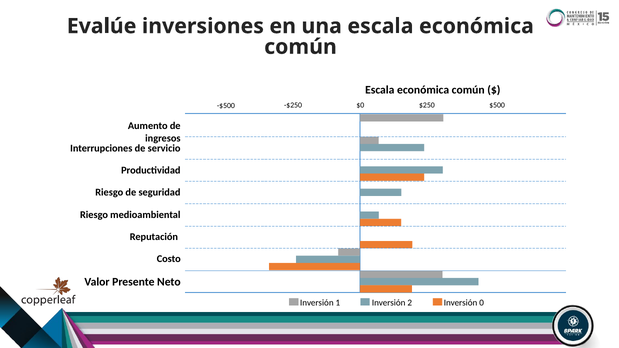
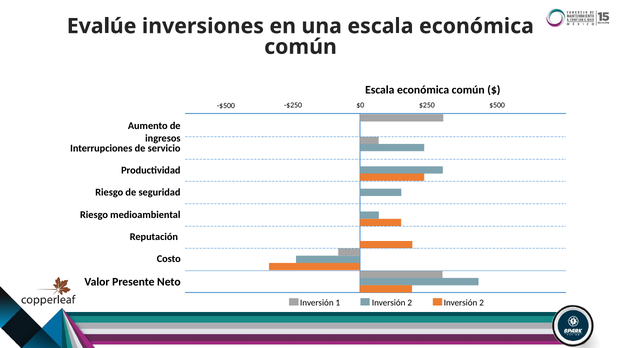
2 Inversión 0: 0 -> 2
